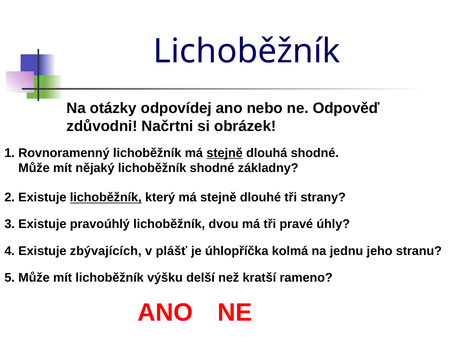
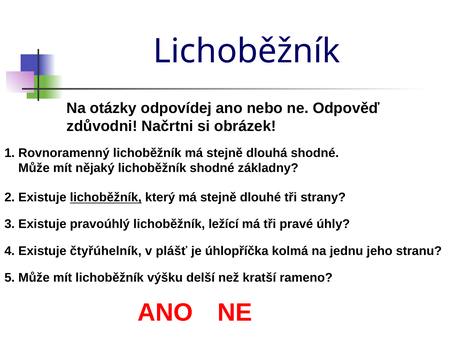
stejně at (225, 153) underline: present -> none
dvou: dvou -> ležící
zbývajících: zbývajících -> čtyřúhelník
